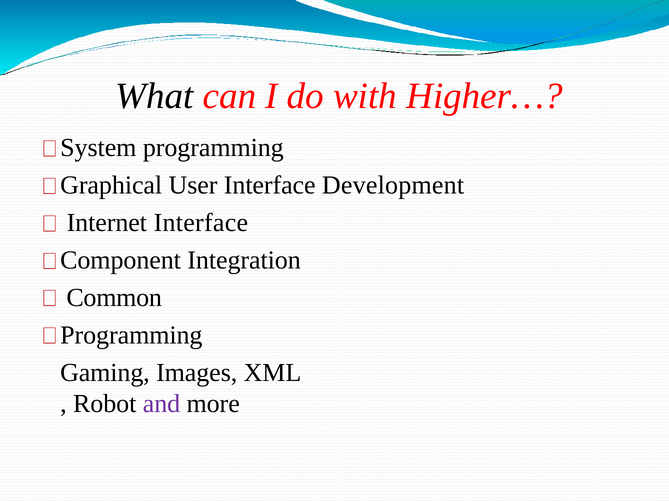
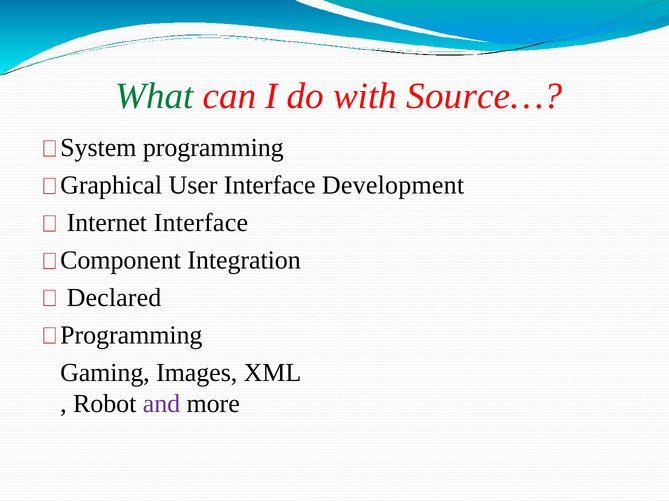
What colour: black -> green
Higher…: Higher… -> Source…
Common: Common -> Declared
